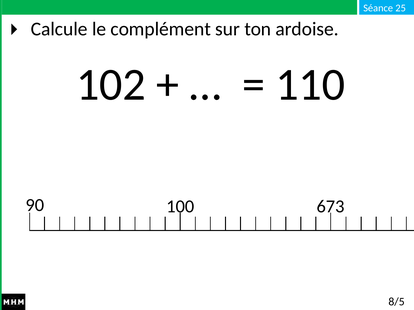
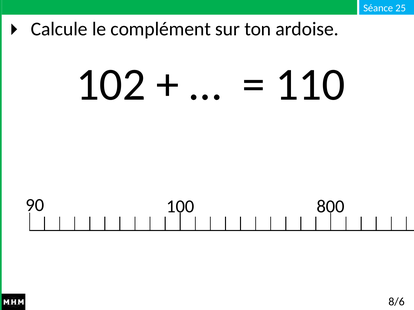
673: 673 -> 800
8/5: 8/5 -> 8/6
